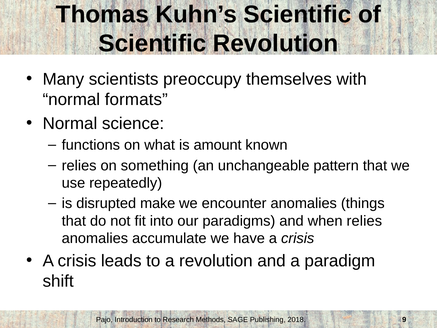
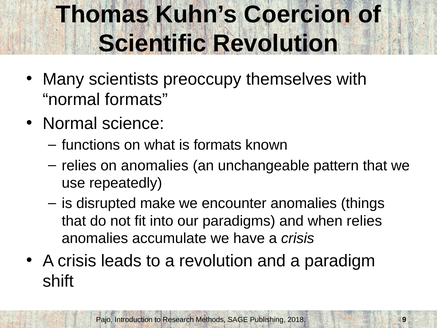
Kuhn’s Scientific: Scientific -> Coercion
is amount: amount -> formats
on something: something -> anomalies
